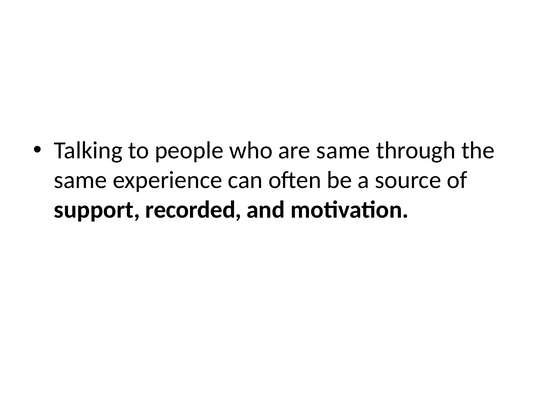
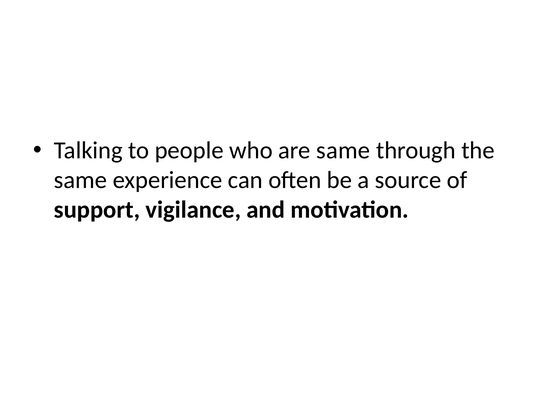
recorded: recorded -> vigilance
